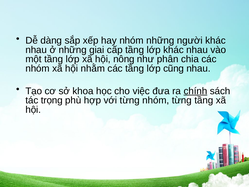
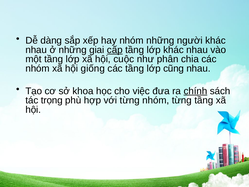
cấp underline: none -> present
nông: nông -> cuộc
nhằm: nhằm -> giống
